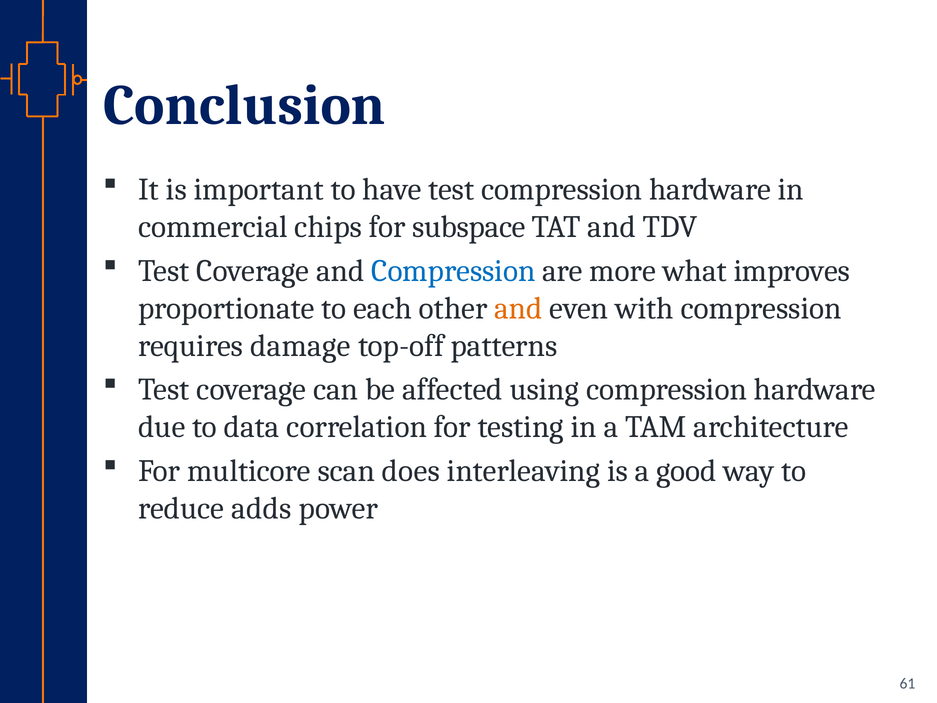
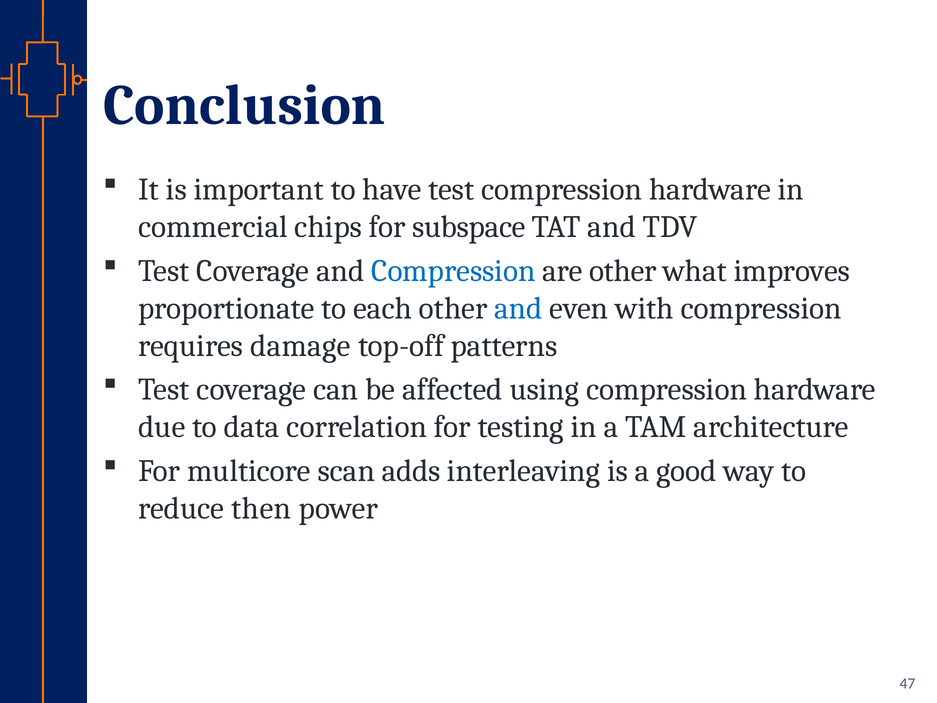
are more: more -> other
and at (518, 308) colour: orange -> blue
does: does -> adds
adds: adds -> then
61: 61 -> 47
